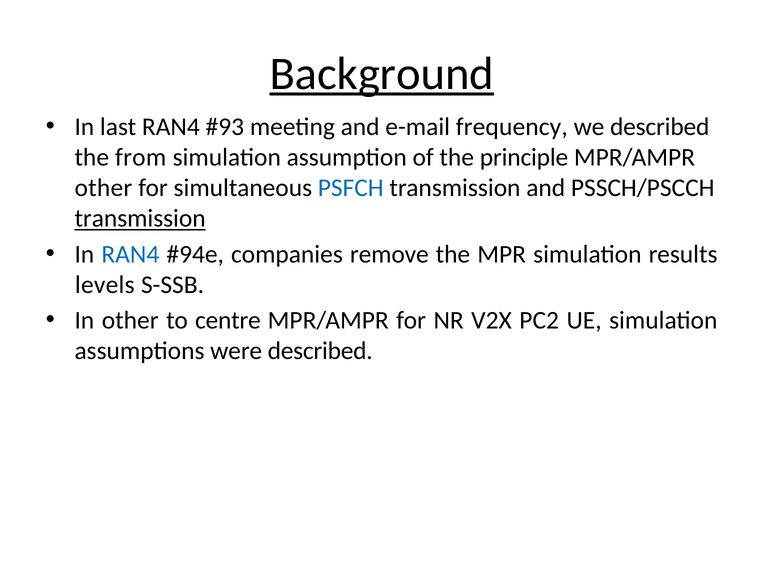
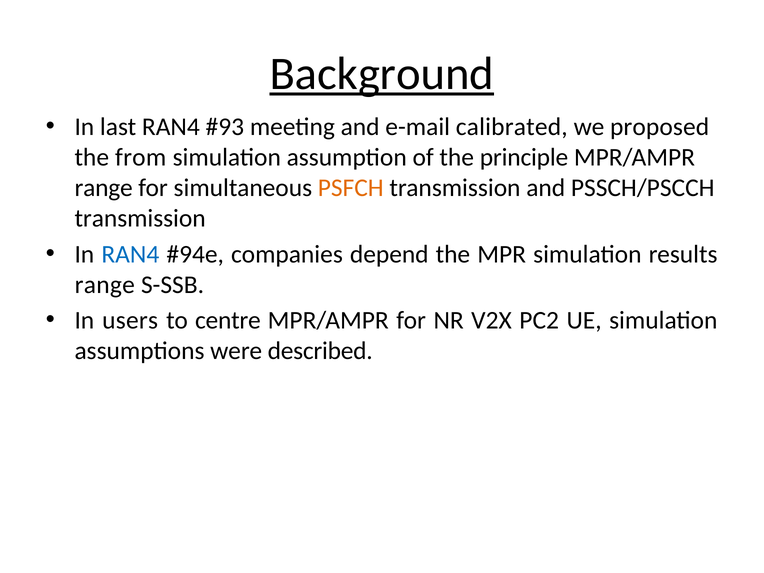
frequency: frequency -> calibrated
we described: described -> proposed
other at (103, 188): other -> range
PSFCH colour: blue -> orange
transmission at (140, 219) underline: present -> none
remove: remove -> depend
levels at (105, 285): levels -> range
In other: other -> users
